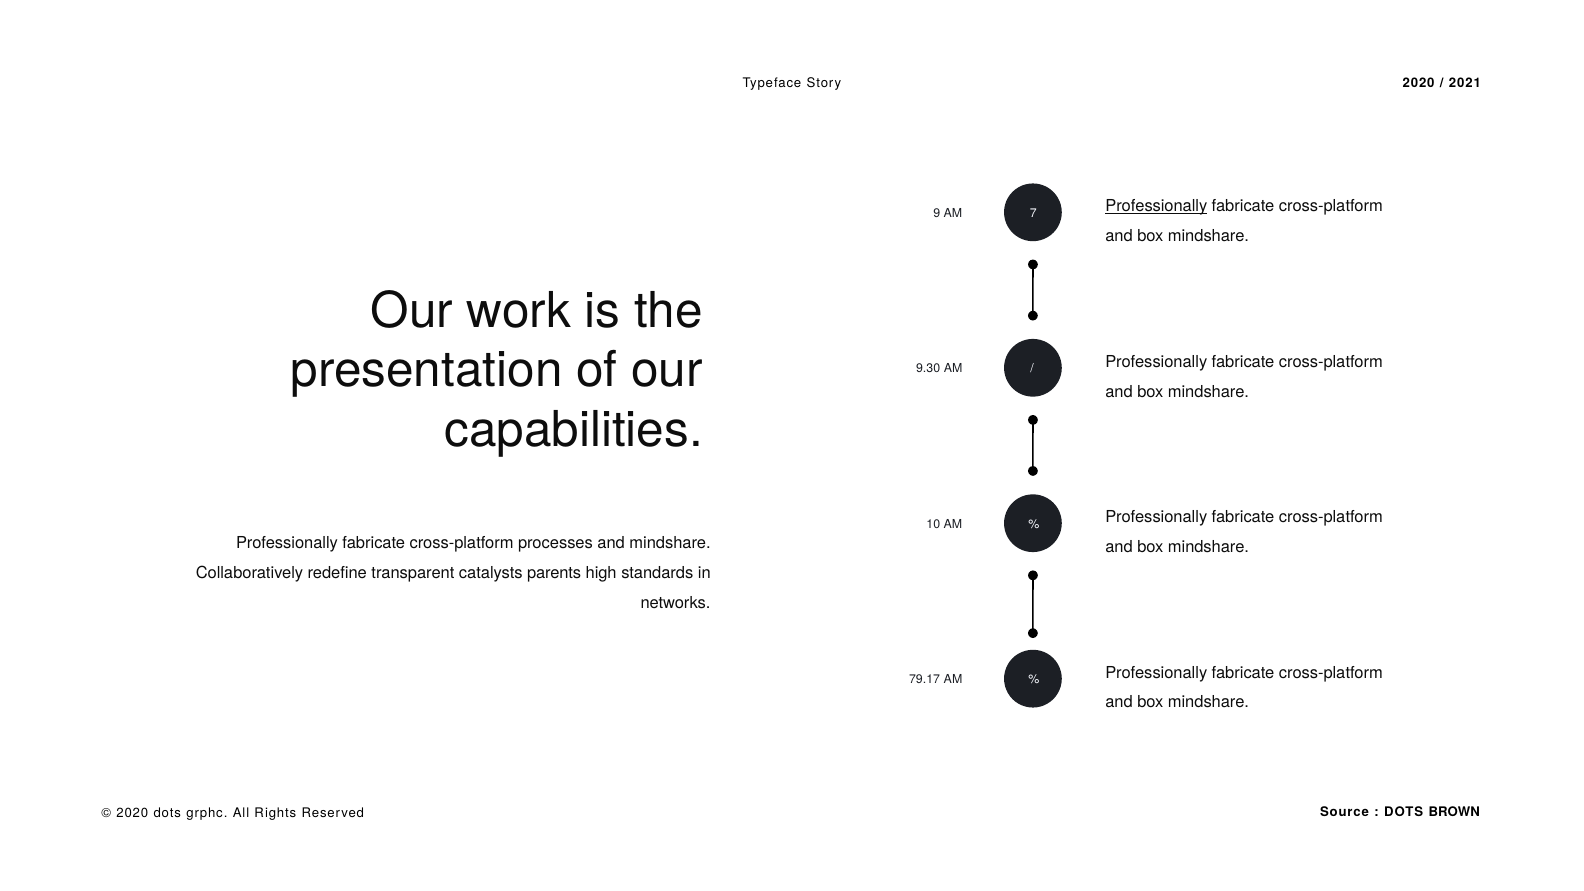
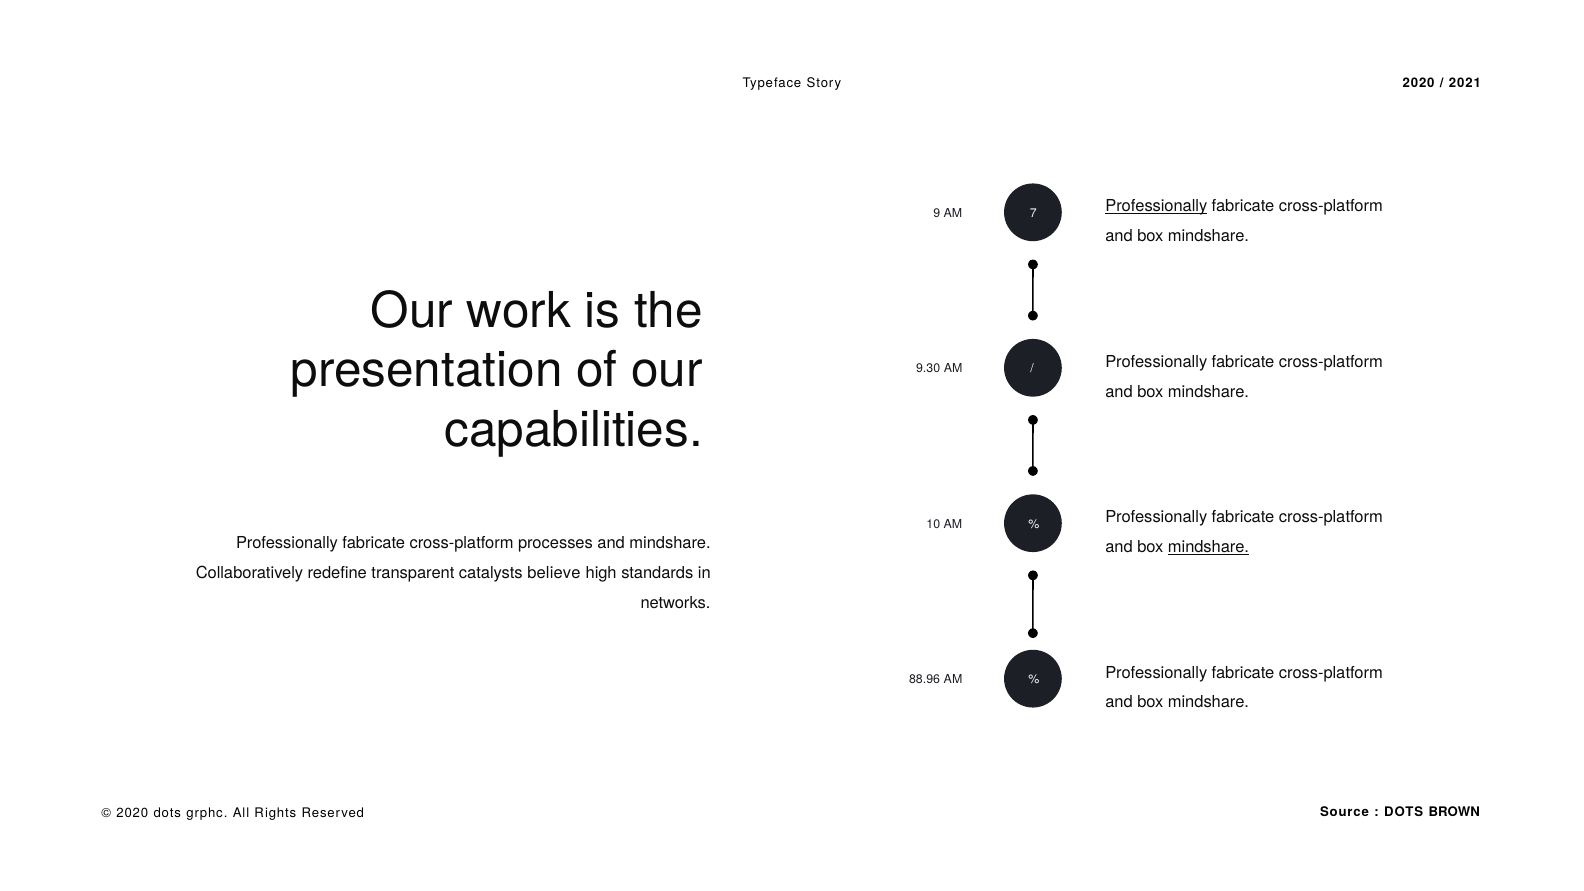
mindshare at (1209, 547) underline: none -> present
parents: parents -> believe
79.17: 79.17 -> 88.96
